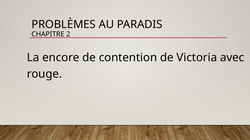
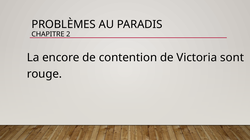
avec: avec -> sont
